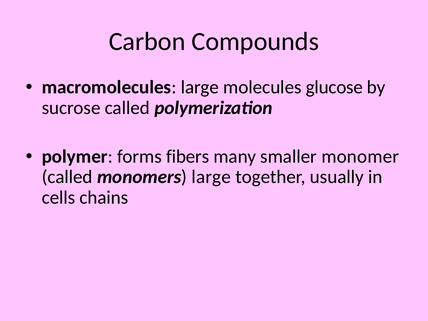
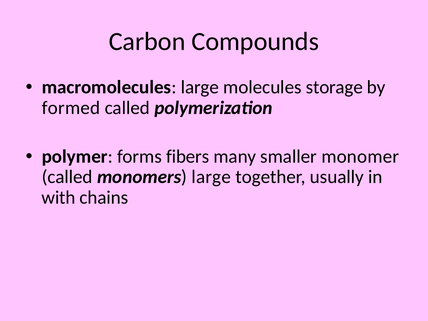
glucose: glucose -> storage
sucrose: sucrose -> formed
cells: cells -> with
